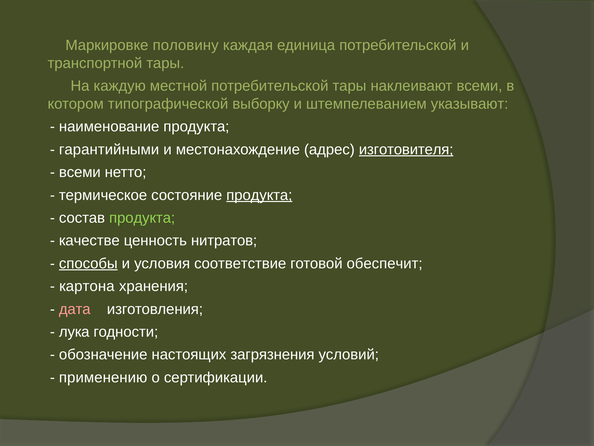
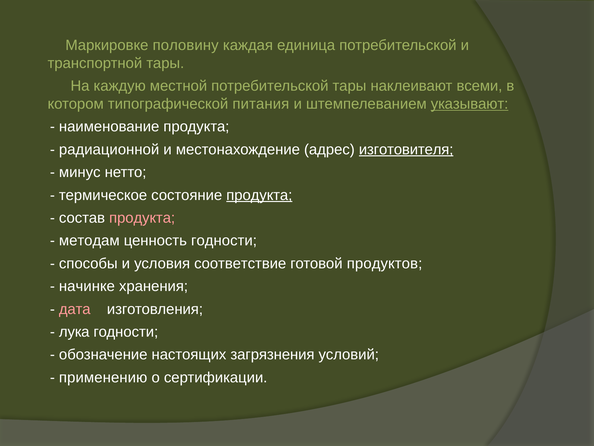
выборку: выборку -> питания
указывают underline: none -> present
гарантийными: гарантийными -> радиационной
всеми at (80, 172): всеми -> минус
продукта at (142, 218) colour: light green -> pink
качестве: качестве -> методам
ценность нитратов: нитратов -> годности
способы underline: present -> none
обеспечит: обеспечит -> продуктов
картона: картона -> начинке
